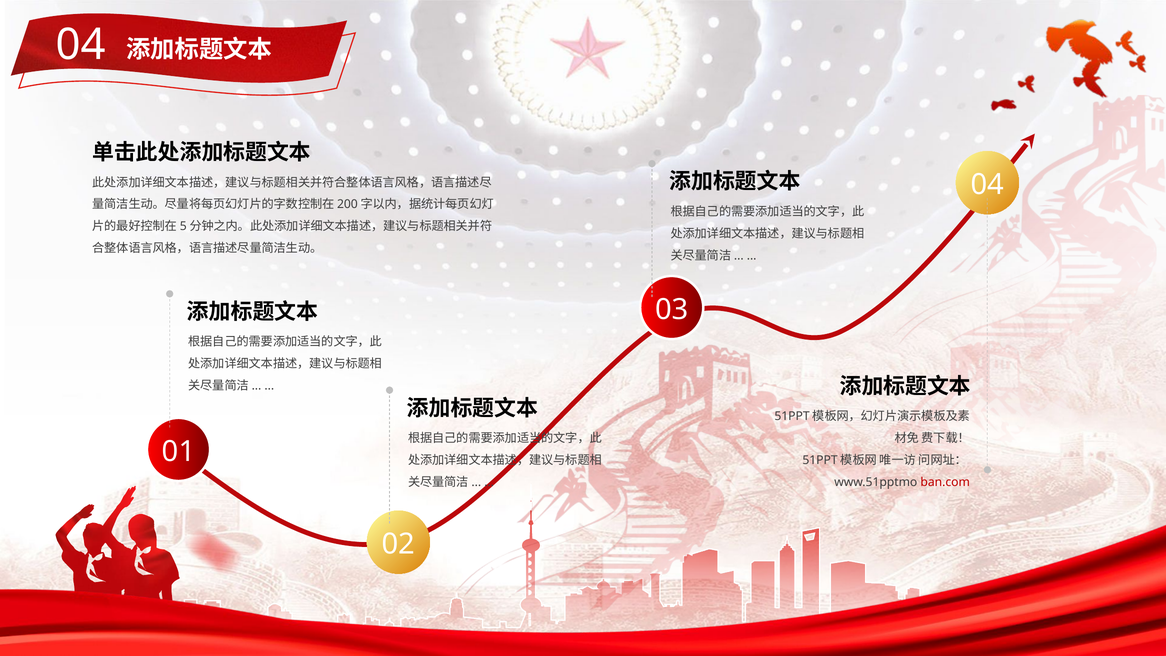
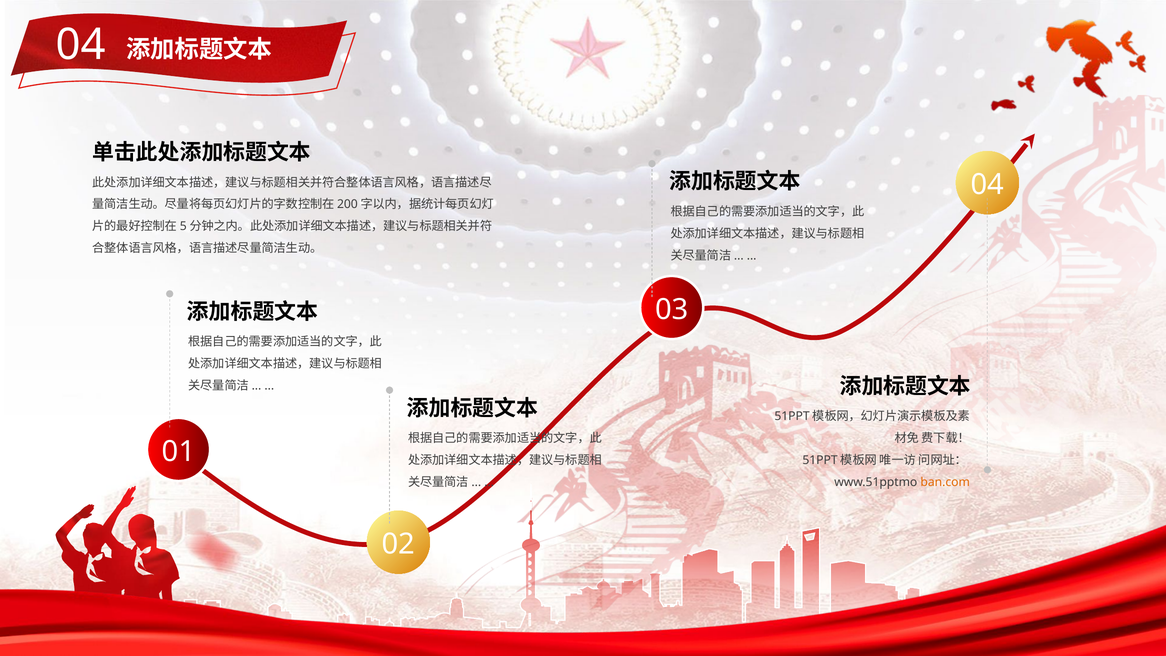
ban.com colour: red -> orange
